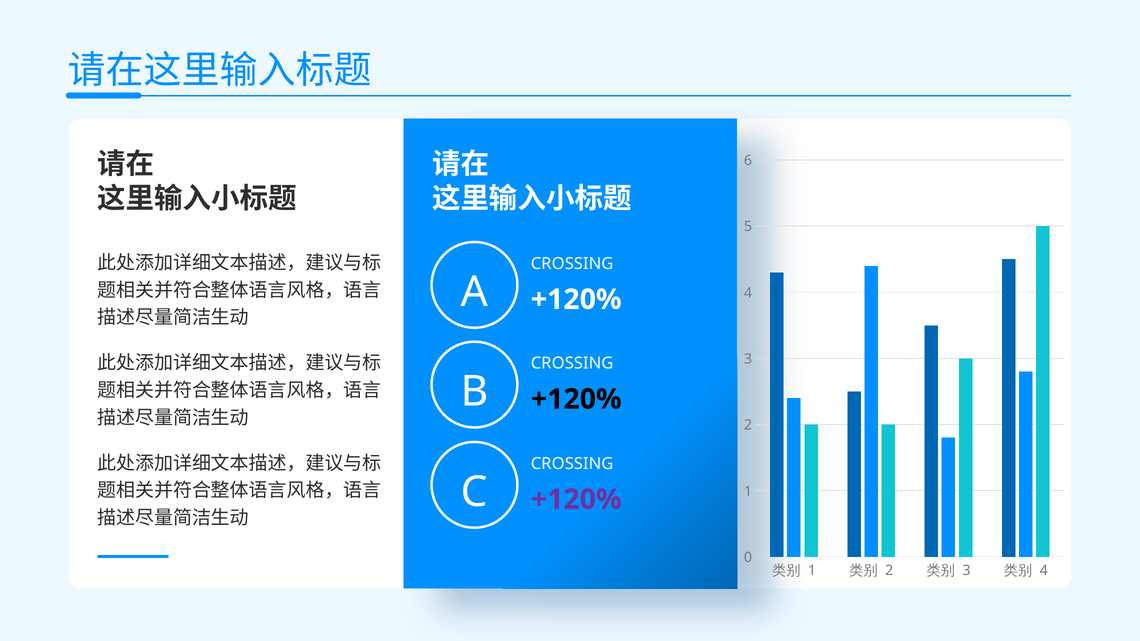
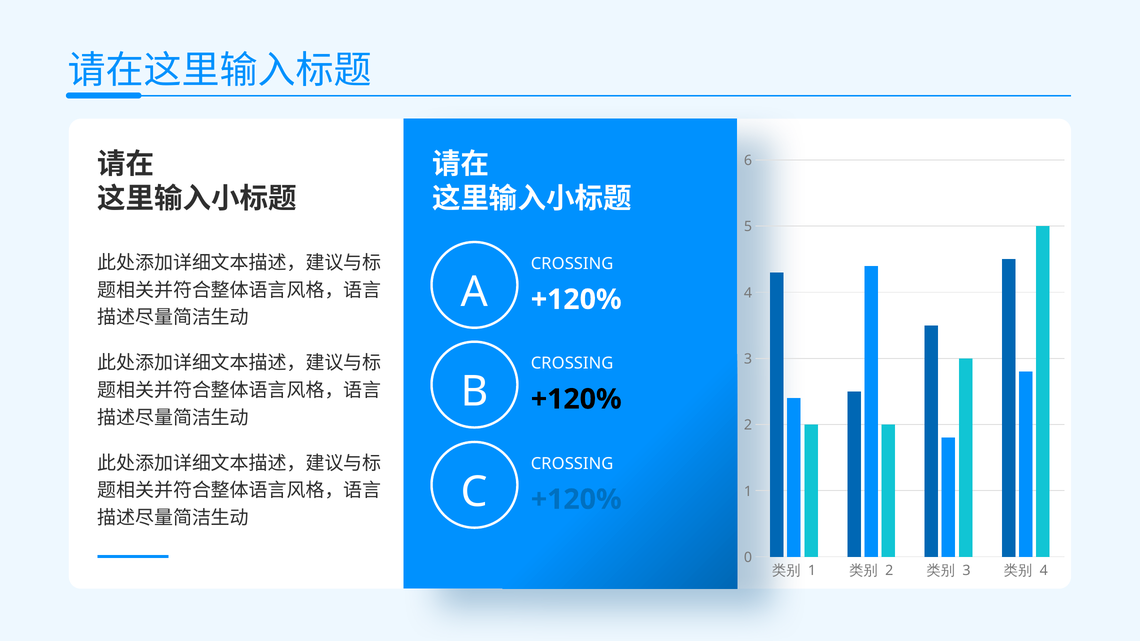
+120% at (576, 500) colour: purple -> blue
